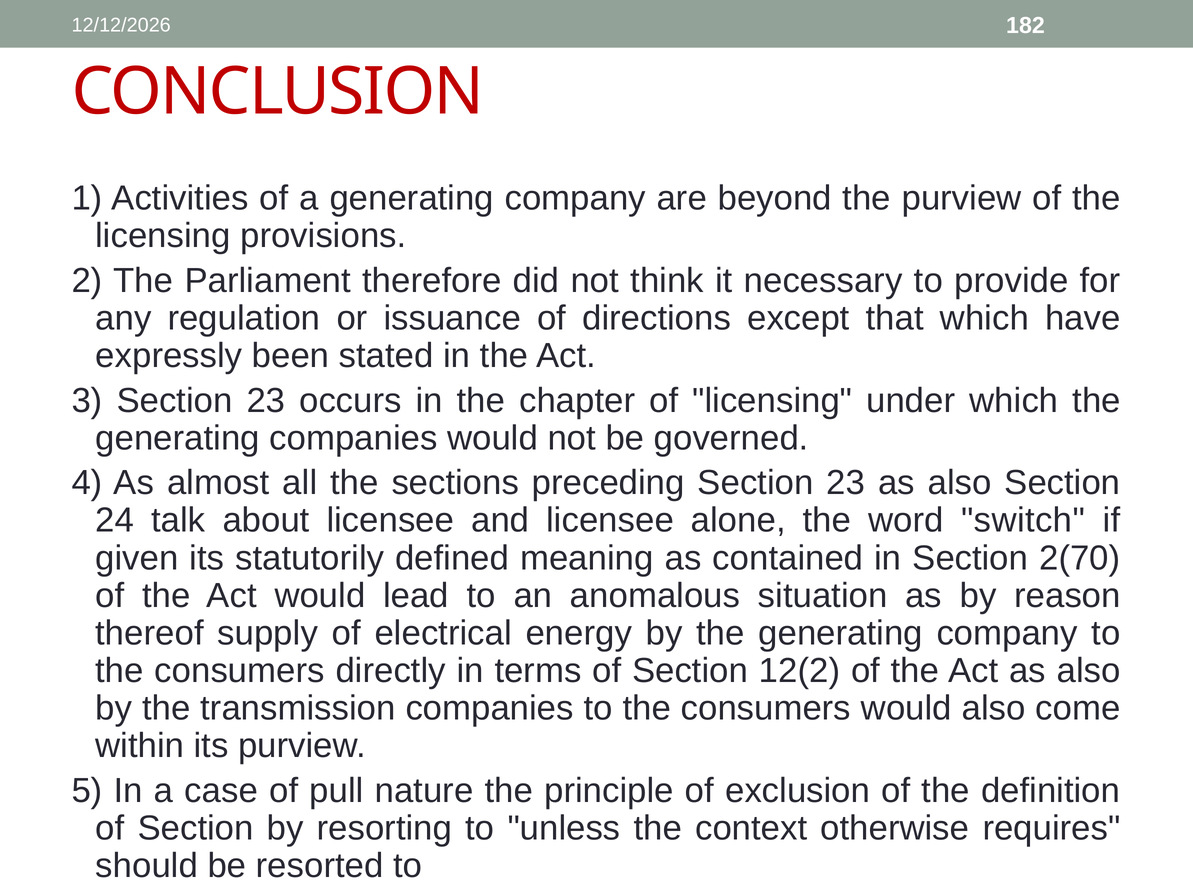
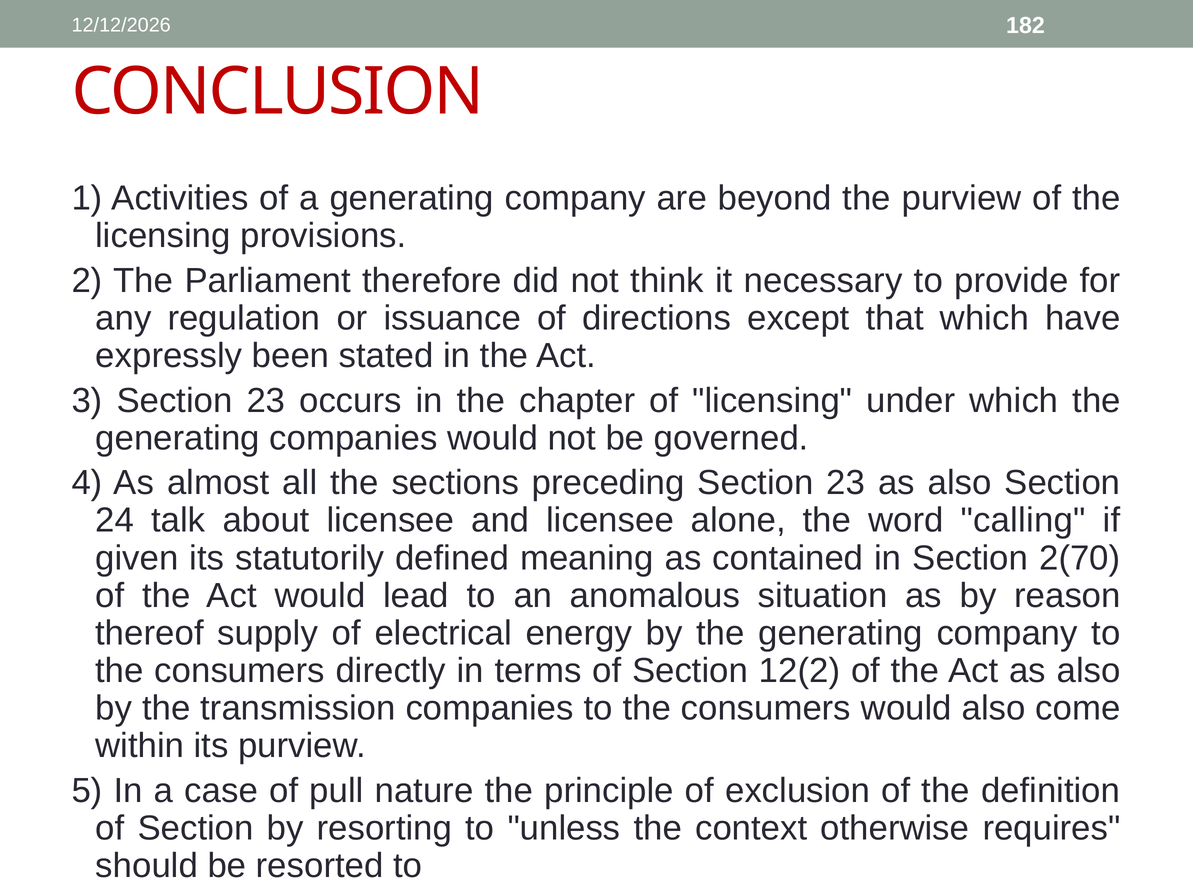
switch: switch -> calling
